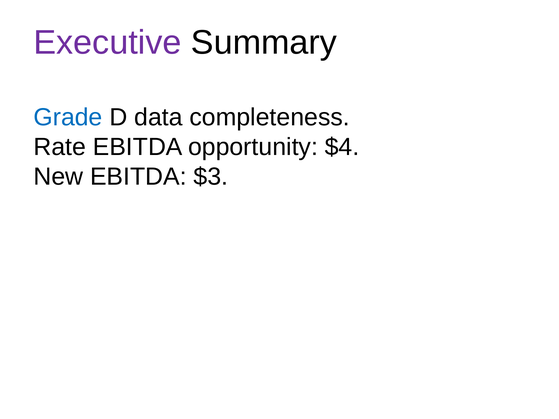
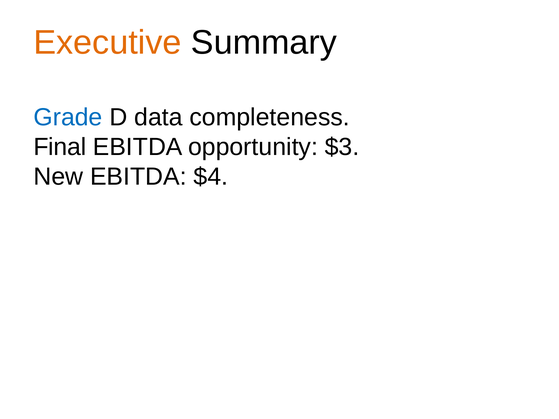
Executive colour: purple -> orange
Rate: Rate -> Final
$4: $4 -> $3
$3: $3 -> $4
